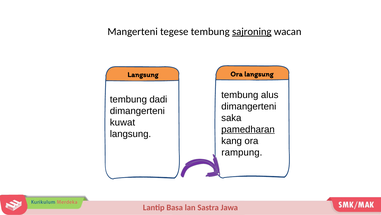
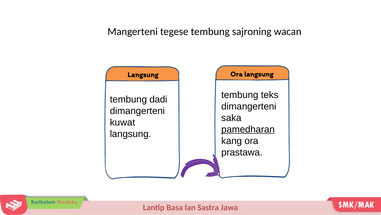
sajroning underline: present -> none
alus: alus -> teks
rampung: rampung -> prastawa
